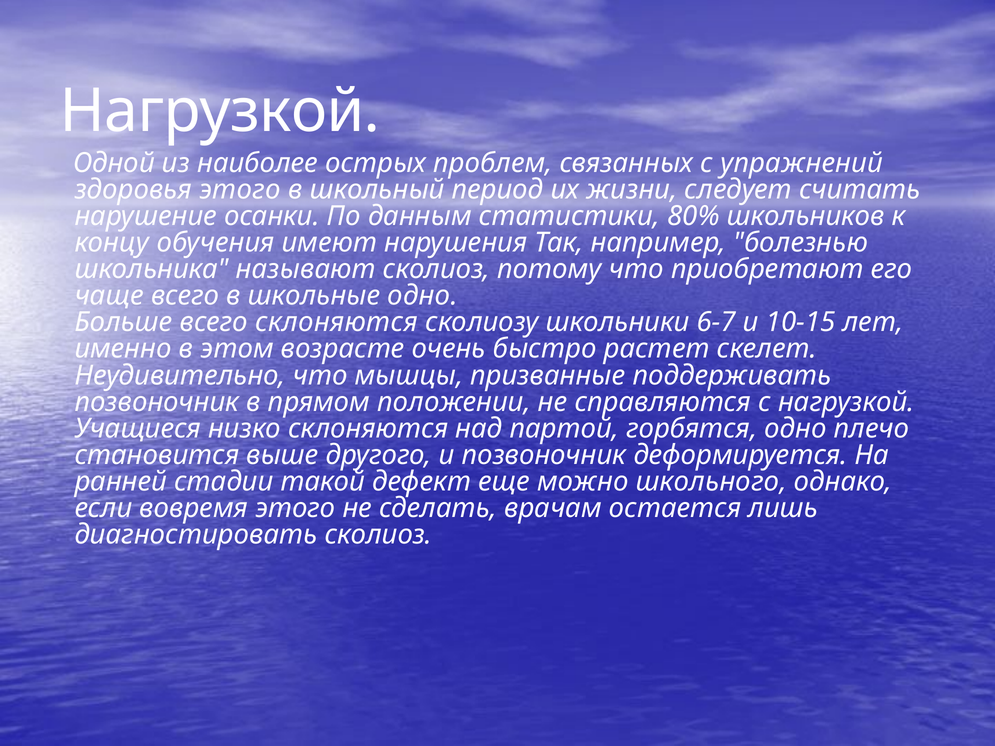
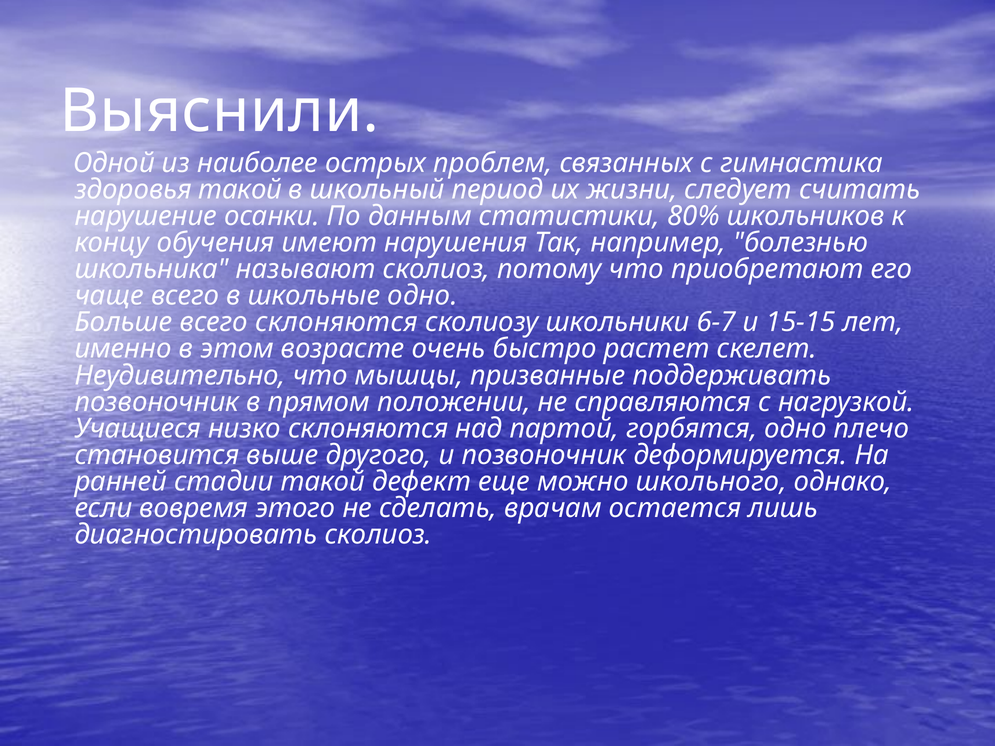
Нагрузкой at (220, 111): Нагрузкой -> Выяснили
упражнений: упражнений -> гимнастика
здоровья этого: этого -> такой
10-15: 10-15 -> 15-15
